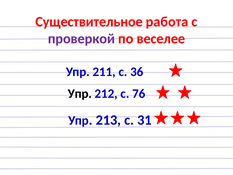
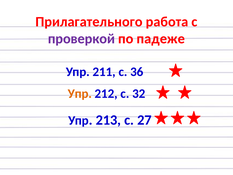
Существительное: Существительное -> Прилагательного
веселее: веселее -> падеже
Упр at (80, 94) colour: black -> orange
76: 76 -> 32
31: 31 -> 27
